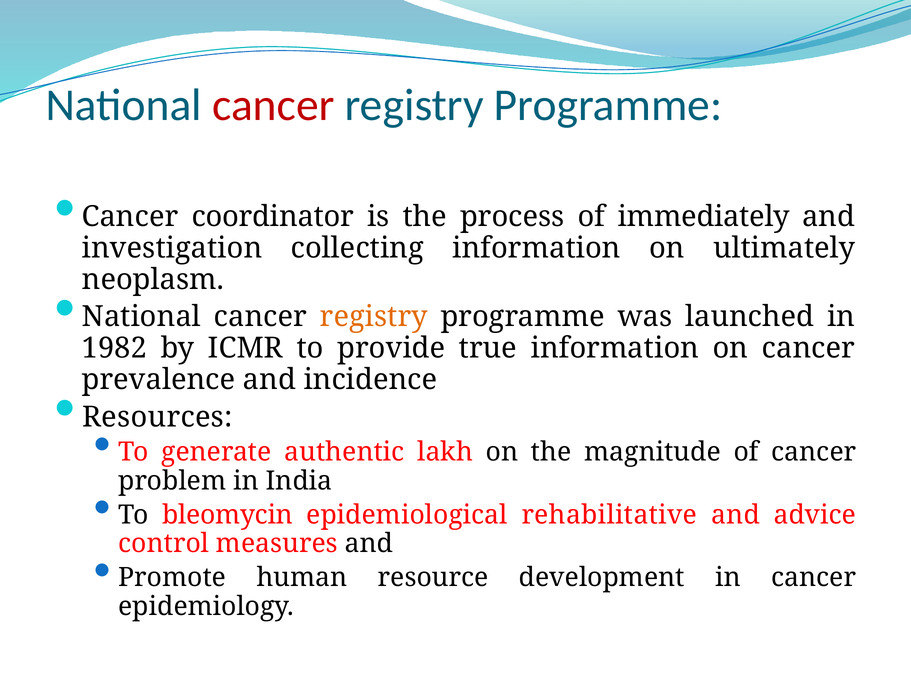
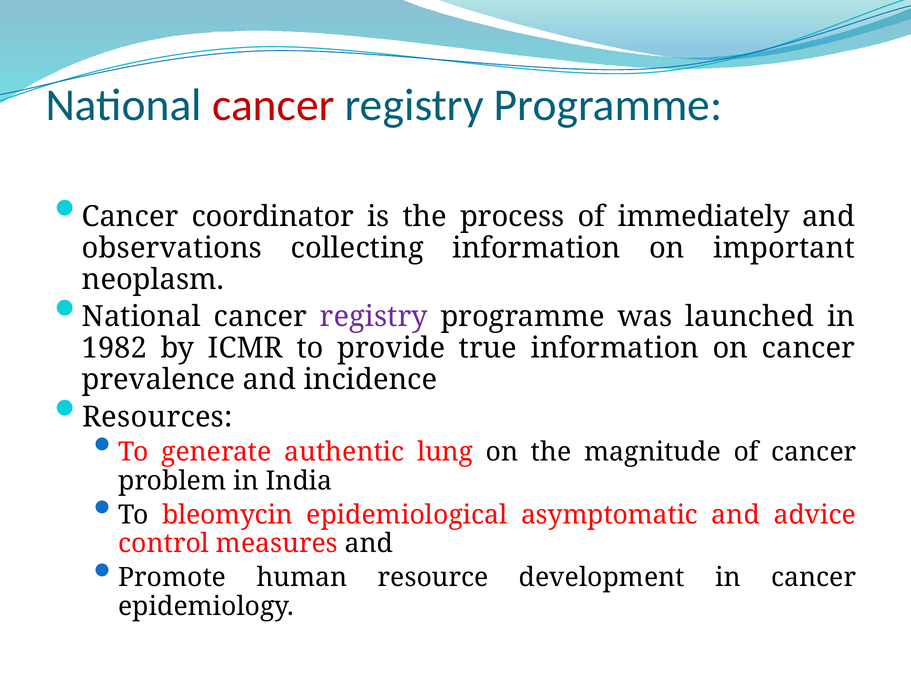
investigation: investigation -> observations
ultimately: ultimately -> important
registry at (374, 317) colour: orange -> purple
lakh: lakh -> lung
rehabilitative: rehabilitative -> asymptomatic
